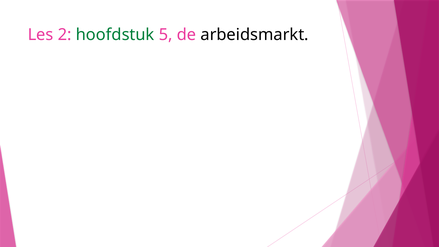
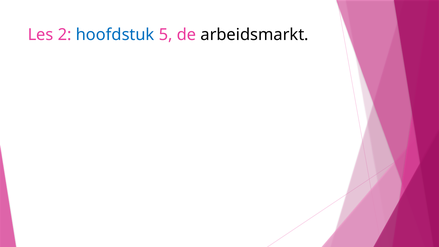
hoofdstuk colour: green -> blue
